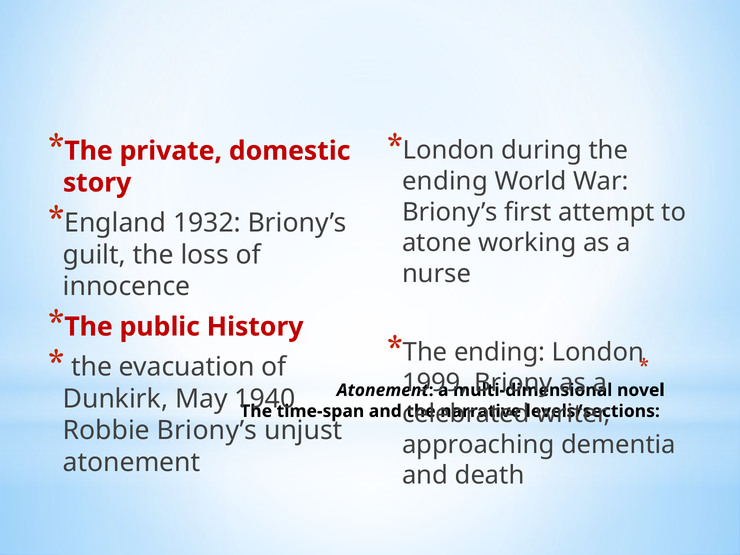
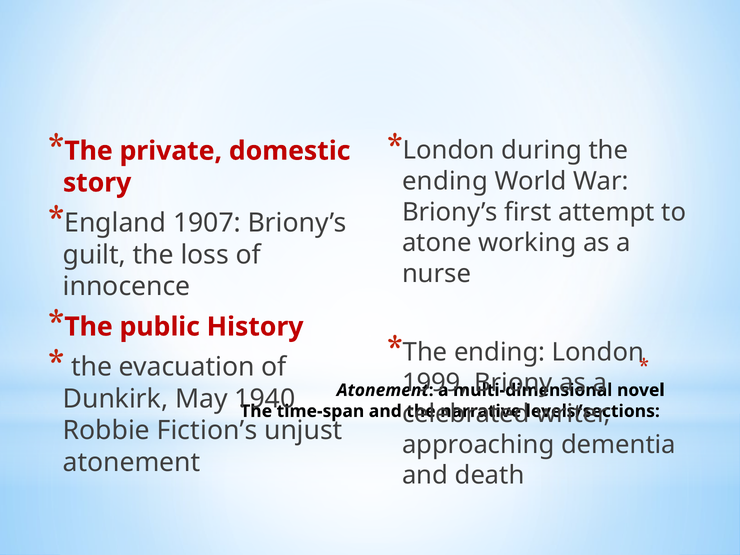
1932: 1932 -> 1907
Robbie Briony’s: Briony’s -> Fiction’s
